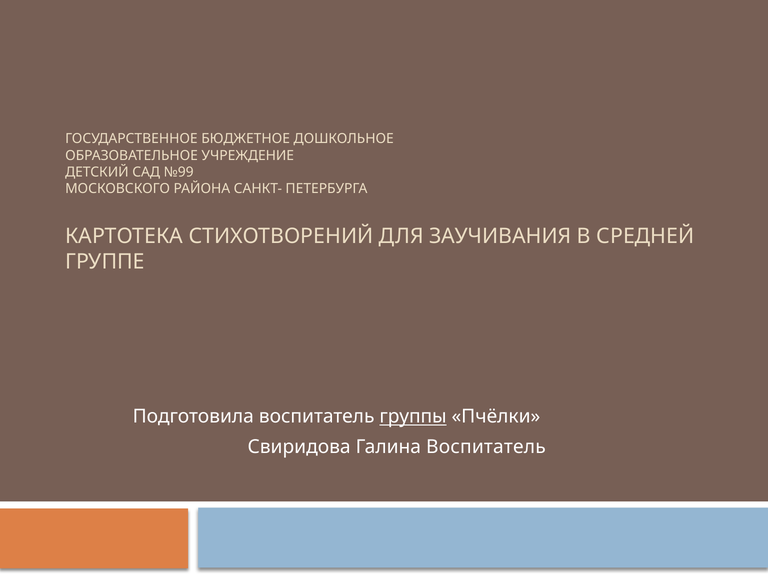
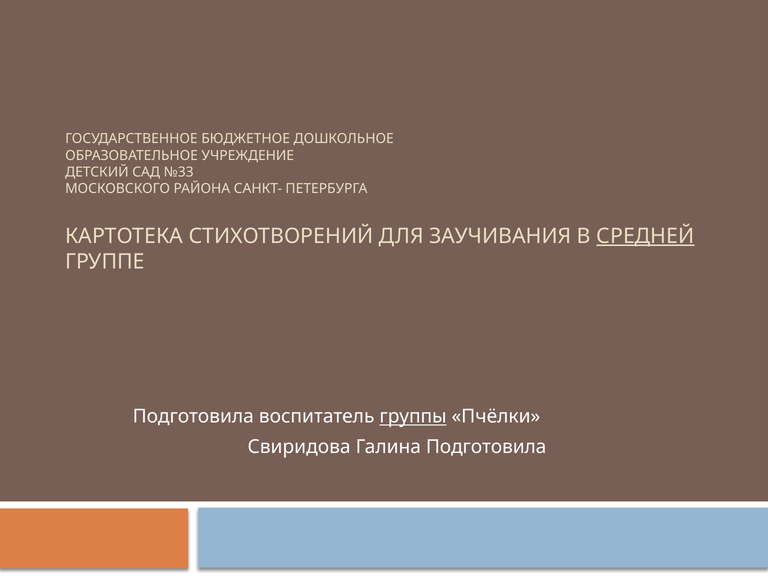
№99: №99 -> №33
СРЕДНЕЙ underline: none -> present
Галина Воспитатель: Воспитатель -> Подготовила
